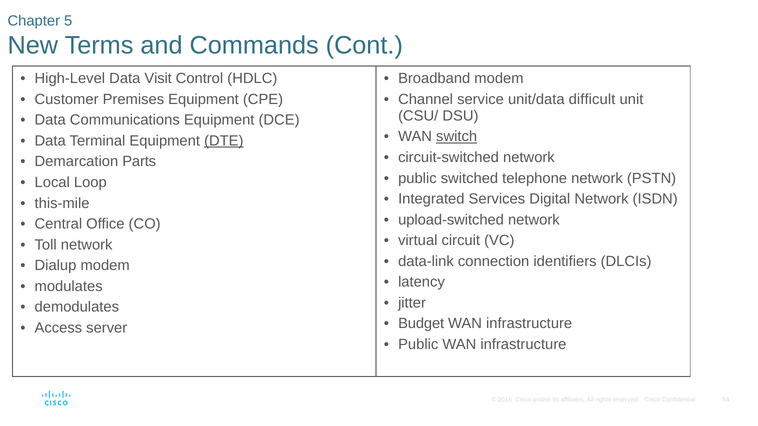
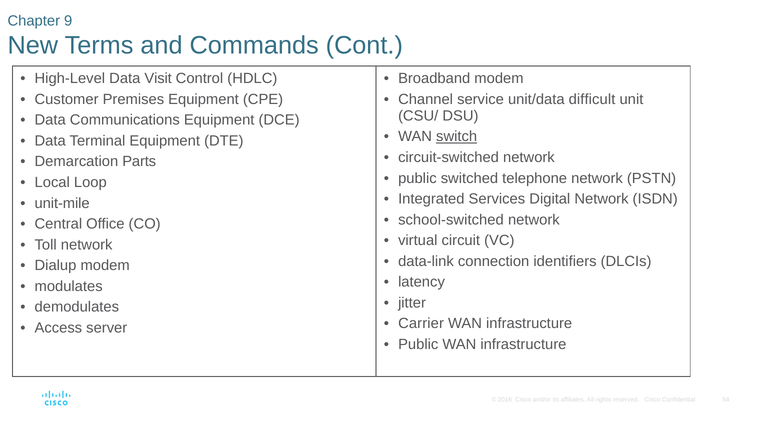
5: 5 -> 9
DTE underline: present -> none
this-mile: this-mile -> unit-mile
upload-switched: upload-switched -> school-switched
Budget: Budget -> Carrier
